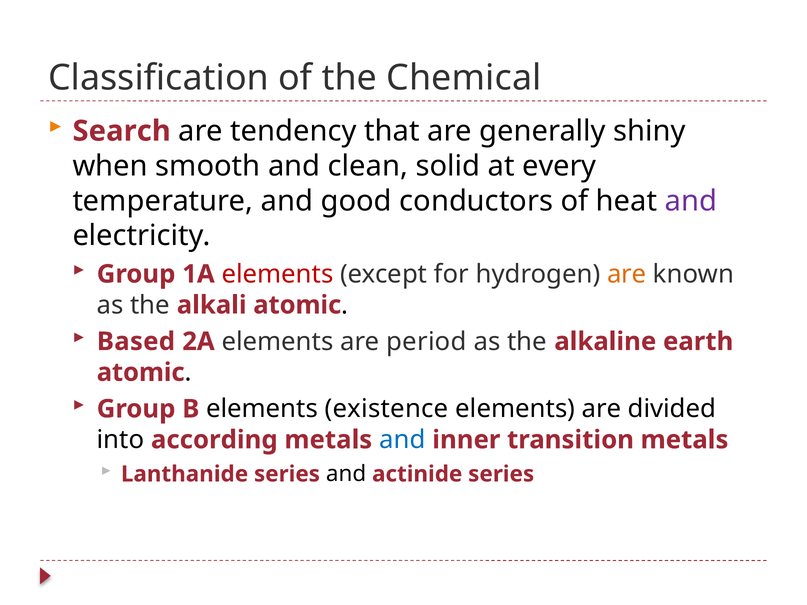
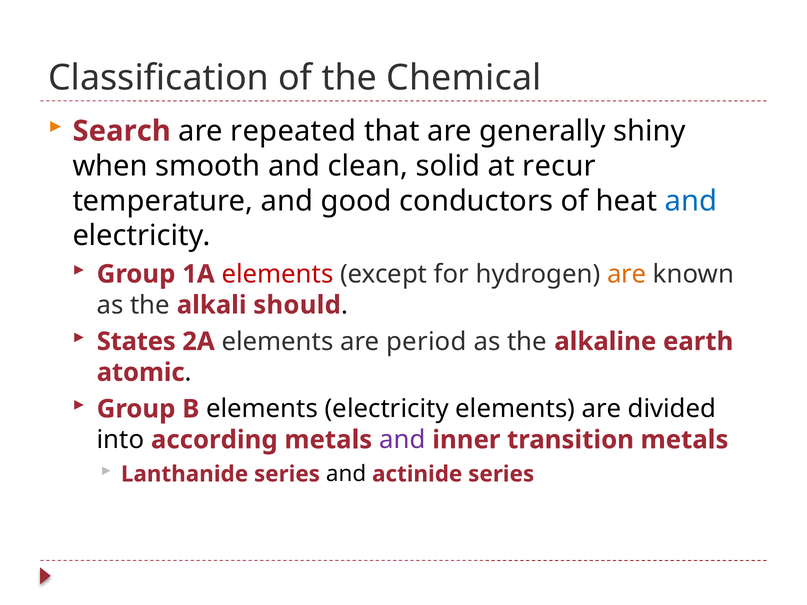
tendency: tendency -> repeated
every: every -> recur
and at (691, 201) colour: purple -> blue
alkali atomic: atomic -> should
Based: Based -> States
elements existence: existence -> electricity
and at (402, 440) colour: blue -> purple
